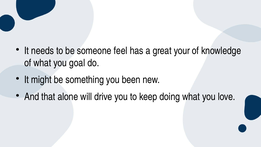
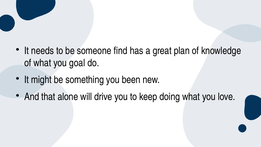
feel: feel -> find
your: your -> plan
